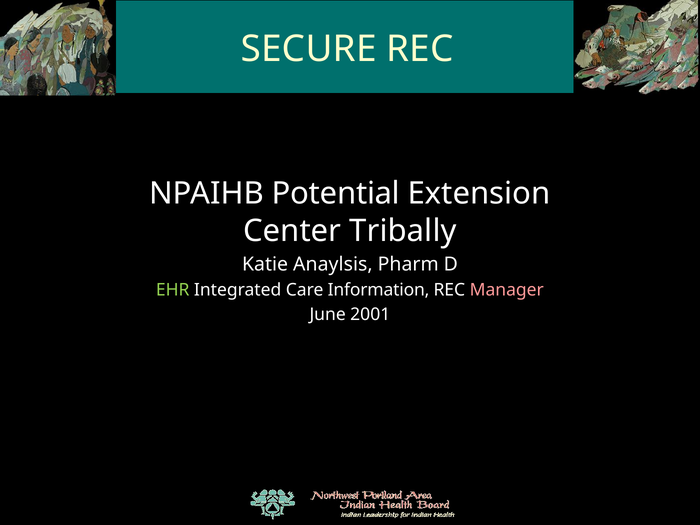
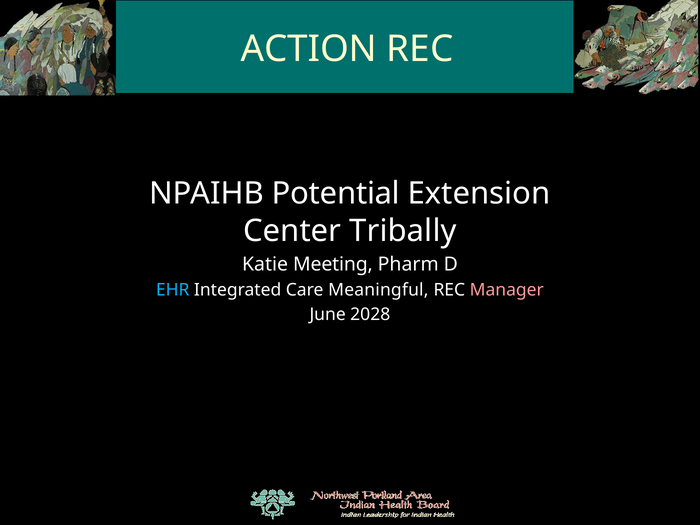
SECURE: SECURE -> ACTION
Anaylsis: Anaylsis -> Meeting
EHR colour: light green -> light blue
Information: Information -> Meaningful
2001: 2001 -> 2028
